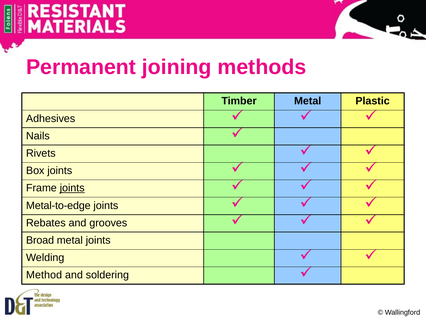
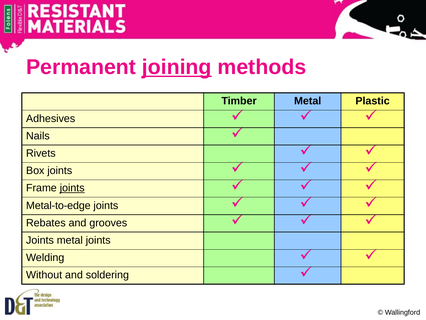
joining underline: none -> present
Broad at (40, 240): Broad -> Joints
Method: Method -> Without
